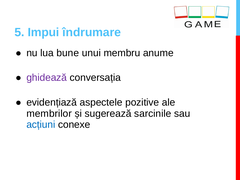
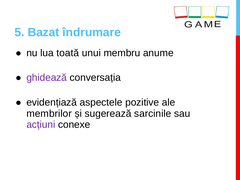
Impui: Impui -> Bazat
bune: bune -> toată
acțiuni colour: blue -> purple
